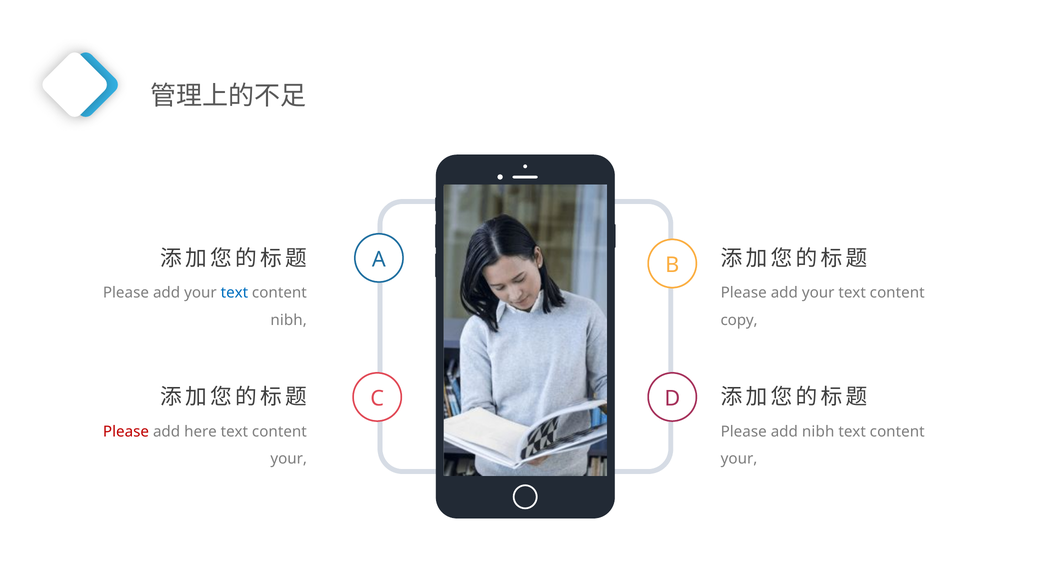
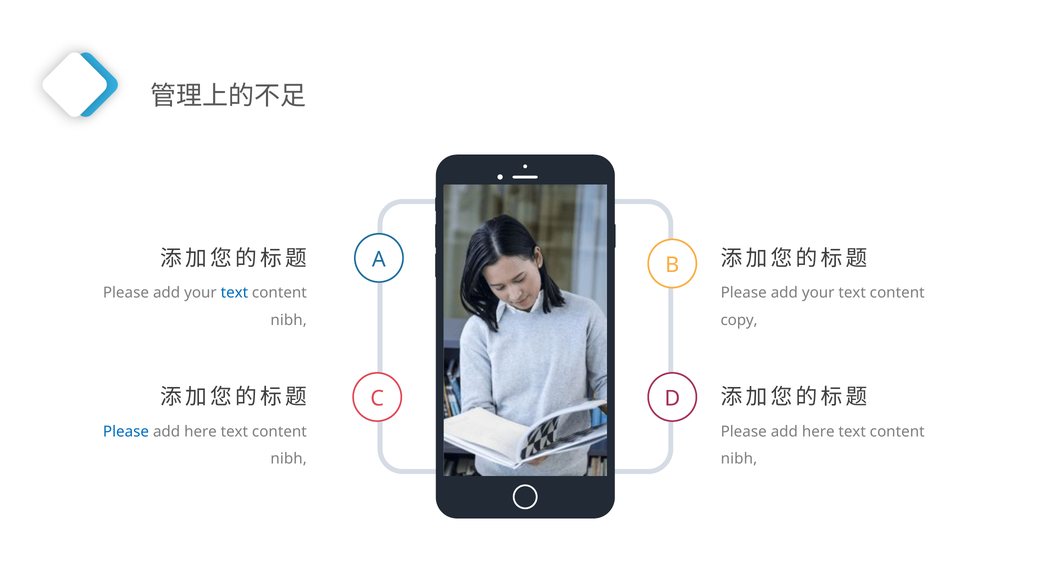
Please at (126, 431) colour: red -> blue
nibh at (818, 431): nibh -> here
your at (289, 459): your -> nibh
your at (739, 459): your -> nibh
